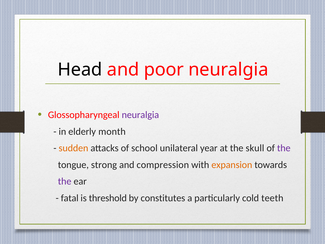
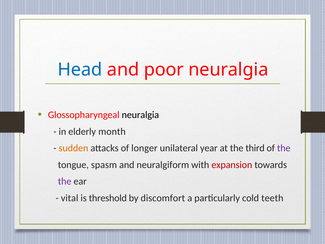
Head colour: black -> blue
neuralgia at (140, 115) colour: purple -> black
school: school -> longer
skull: skull -> third
strong: strong -> spasm
compression: compression -> neuralgiform
expansion colour: orange -> red
fatal: fatal -> vital
constitutes: constitutes -> discomfort
